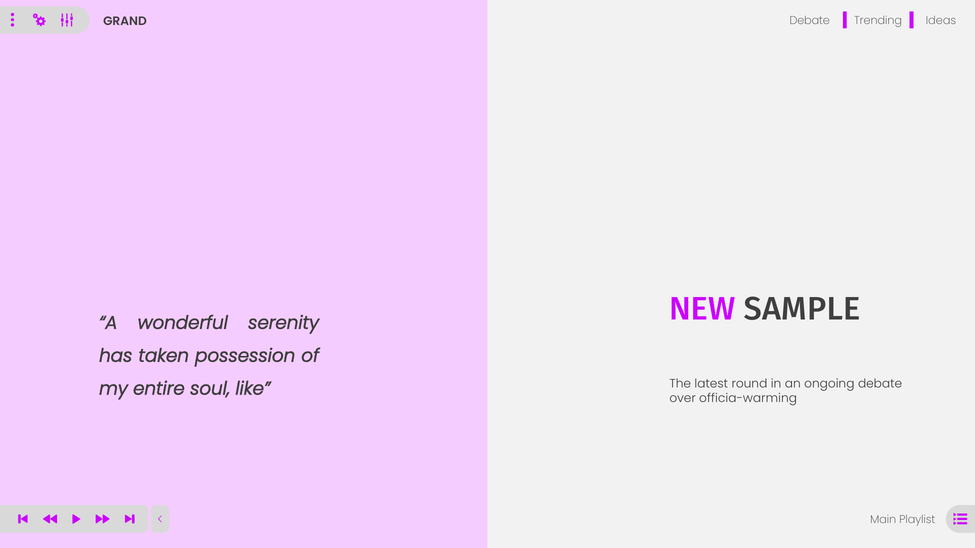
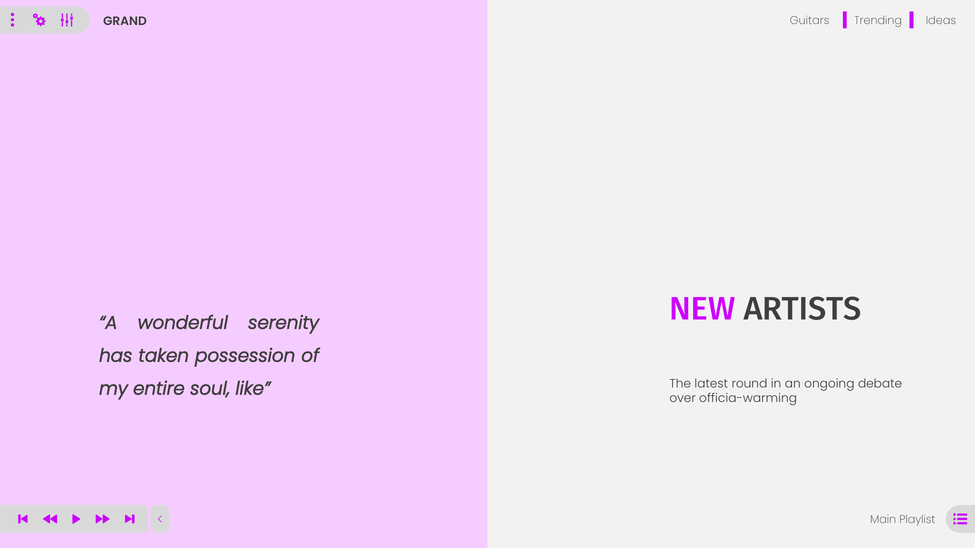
Debate at (810, 20): Debate -> Guitars
SAMPLE: SAMPLE -> ARTISTS
